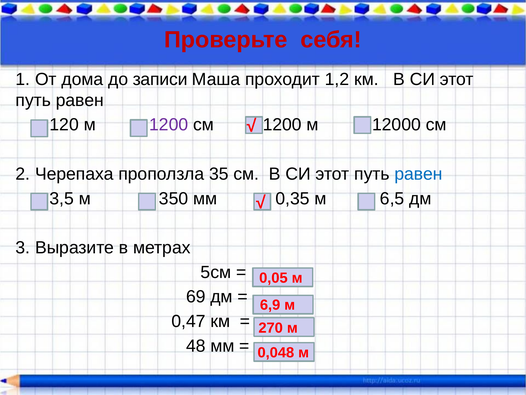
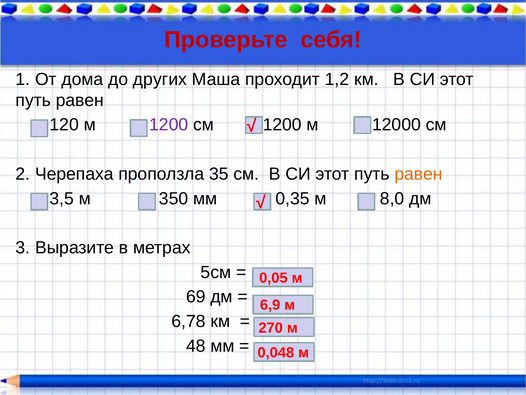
записи: записи -> других
равен at (419, 174) colour: blue -> orange
6,5: 6,5 -> 8,0
0,47: 0,47 -> 6,78
